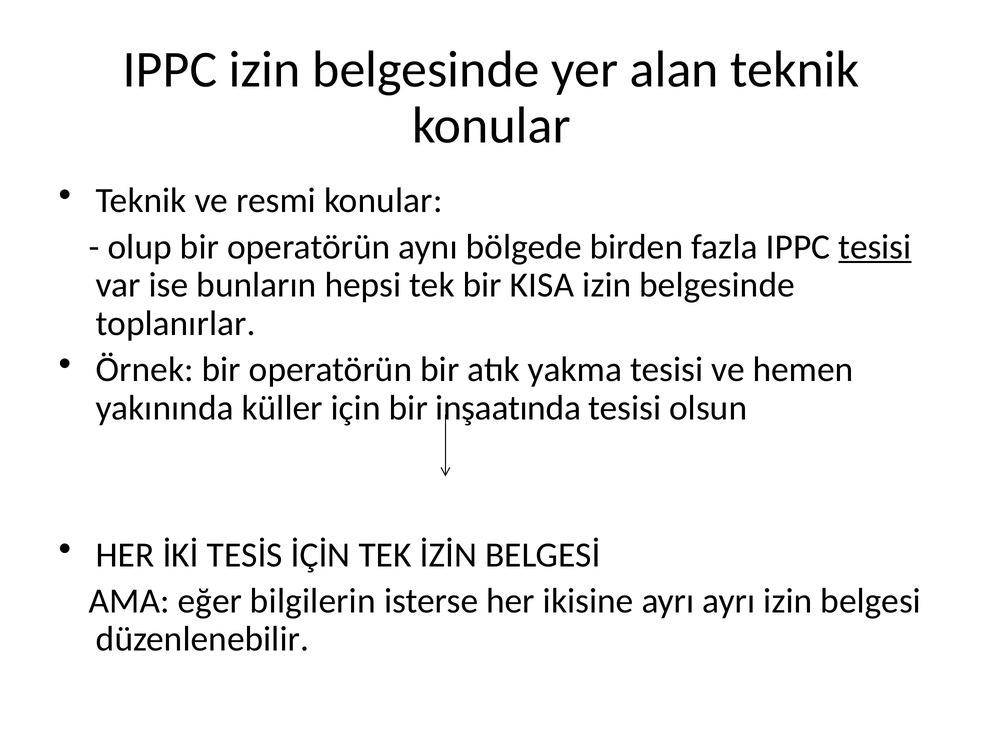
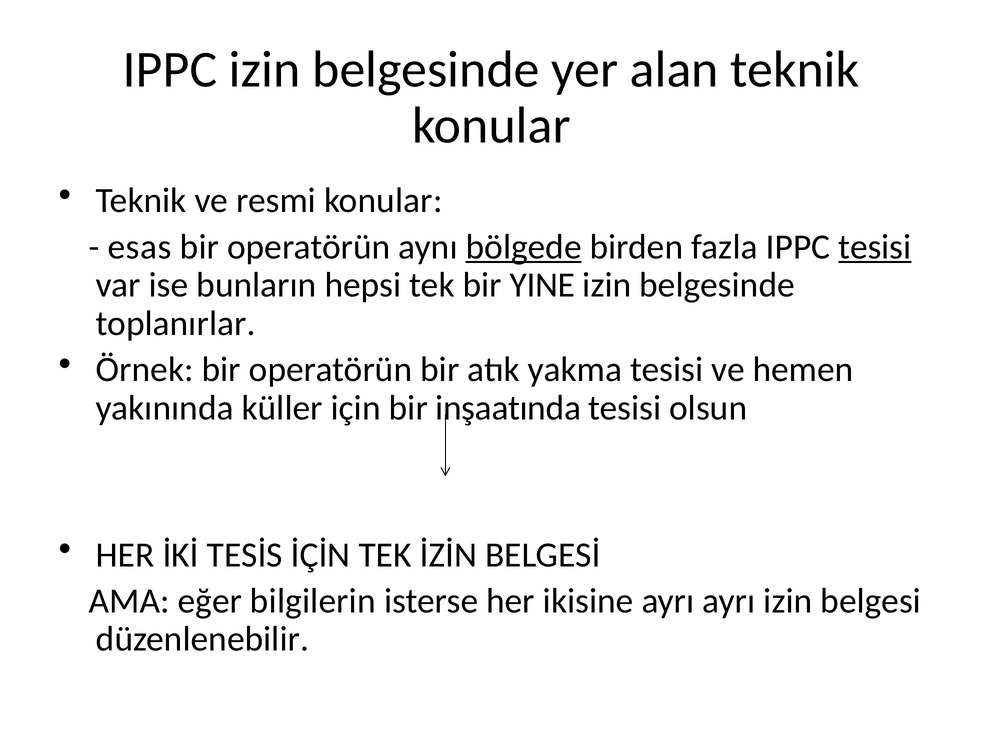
olup: olup -> esas
bölgede underline: none -> present
KISA: KISA -> YINE
